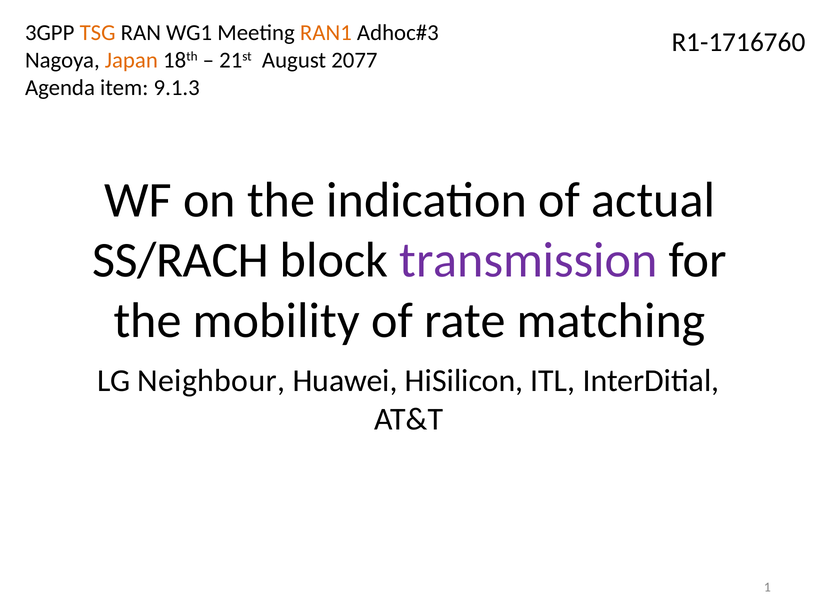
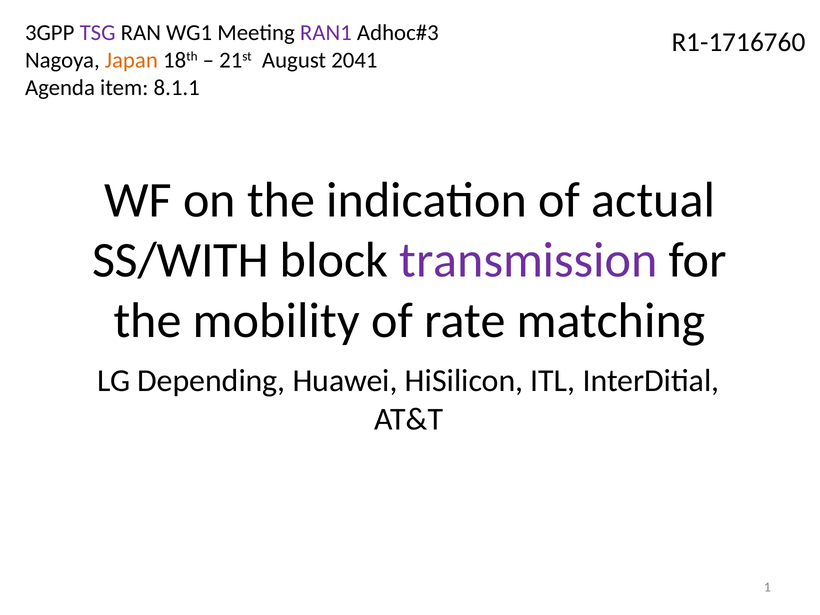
TSG colour: orange -> purple
RAN1 colour: orange -> purple
2077: 2077 -> 2041
9.1.3: 9.1.3 -> 8.1.1
SS/RACH: SS/RACH -> SS/WITH
Neighbour: Neighbour -> Depending
